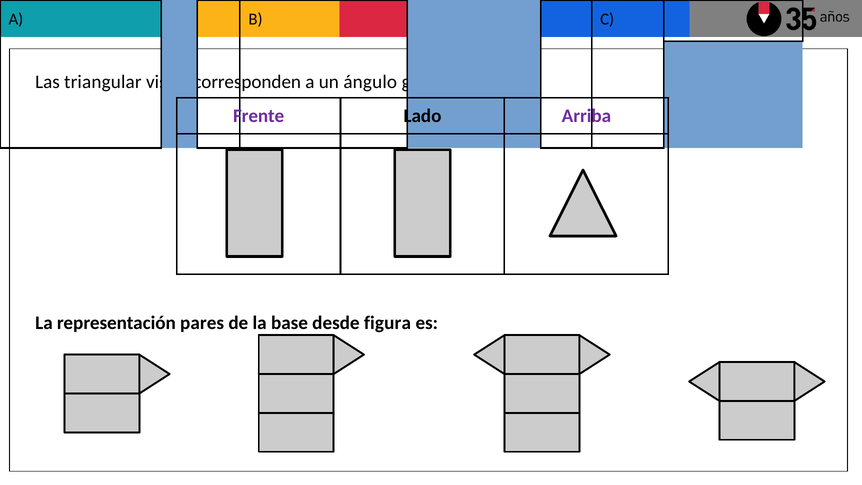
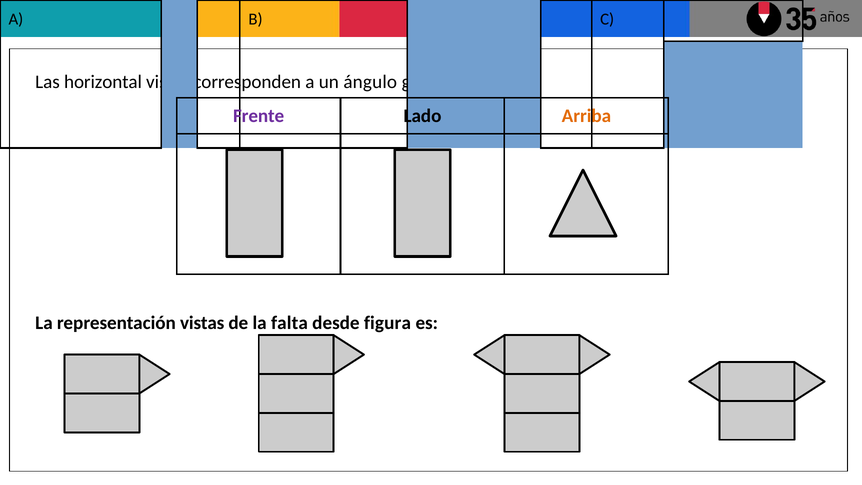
triangular: triangular -> horizontal
Arriba colour: purple -> orange
representación pares: pares -> vistas
base: base -> falta
